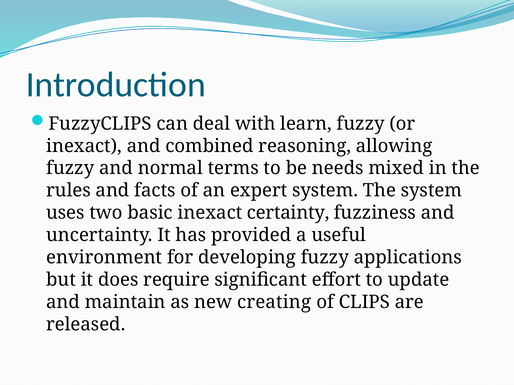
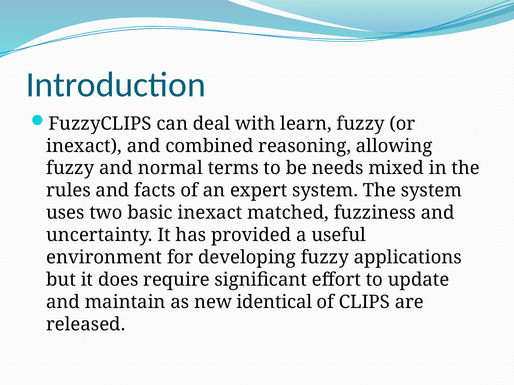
certainty: certainty -> matched
creating: creating -> identical
